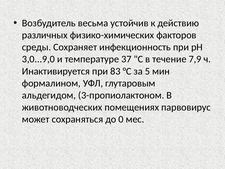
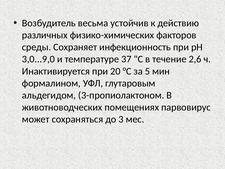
7,9: 7,9 -> 2,6
83: 83 -> 20
0: 0 -> 3
